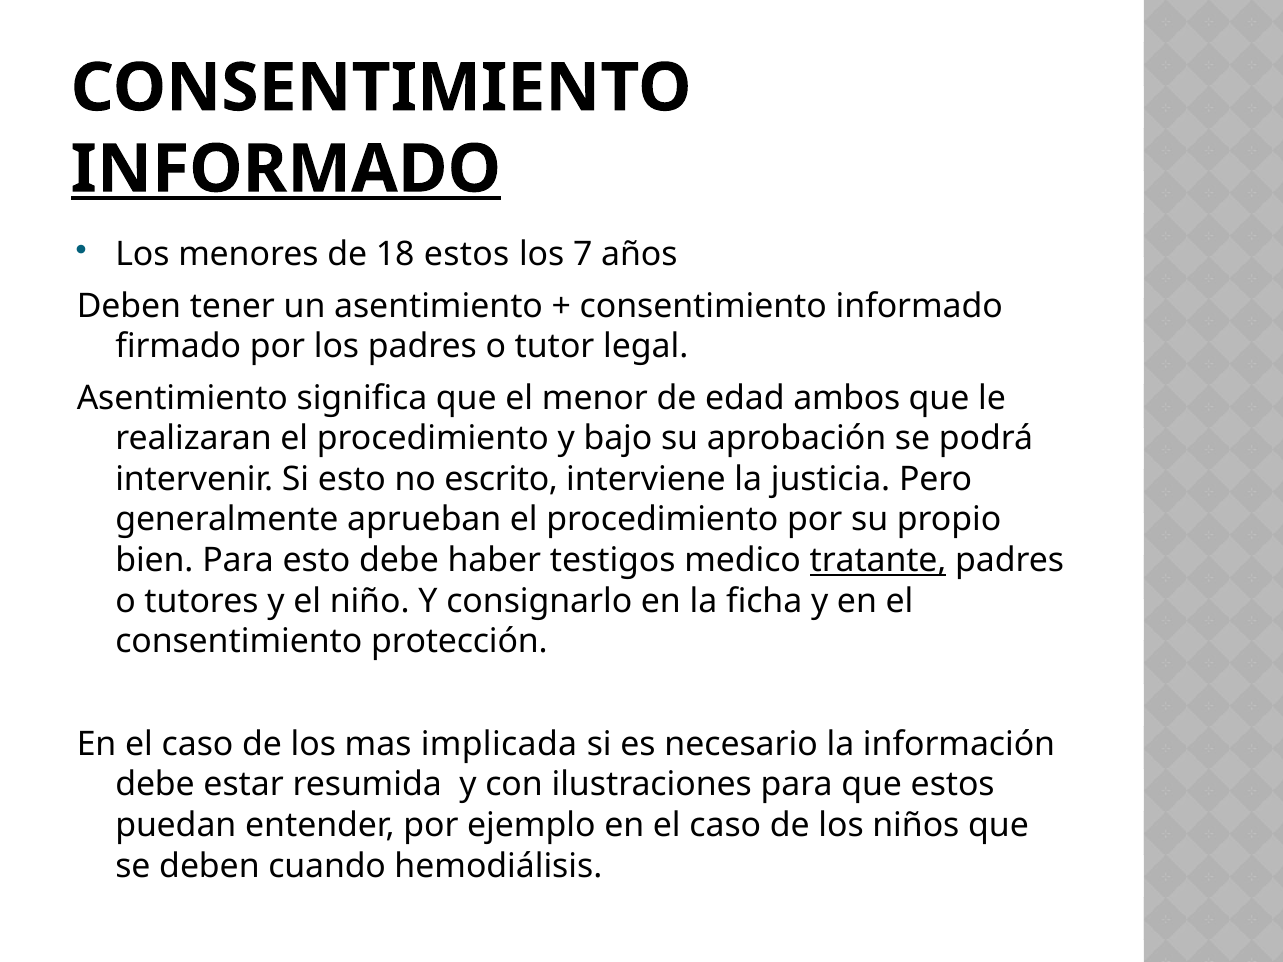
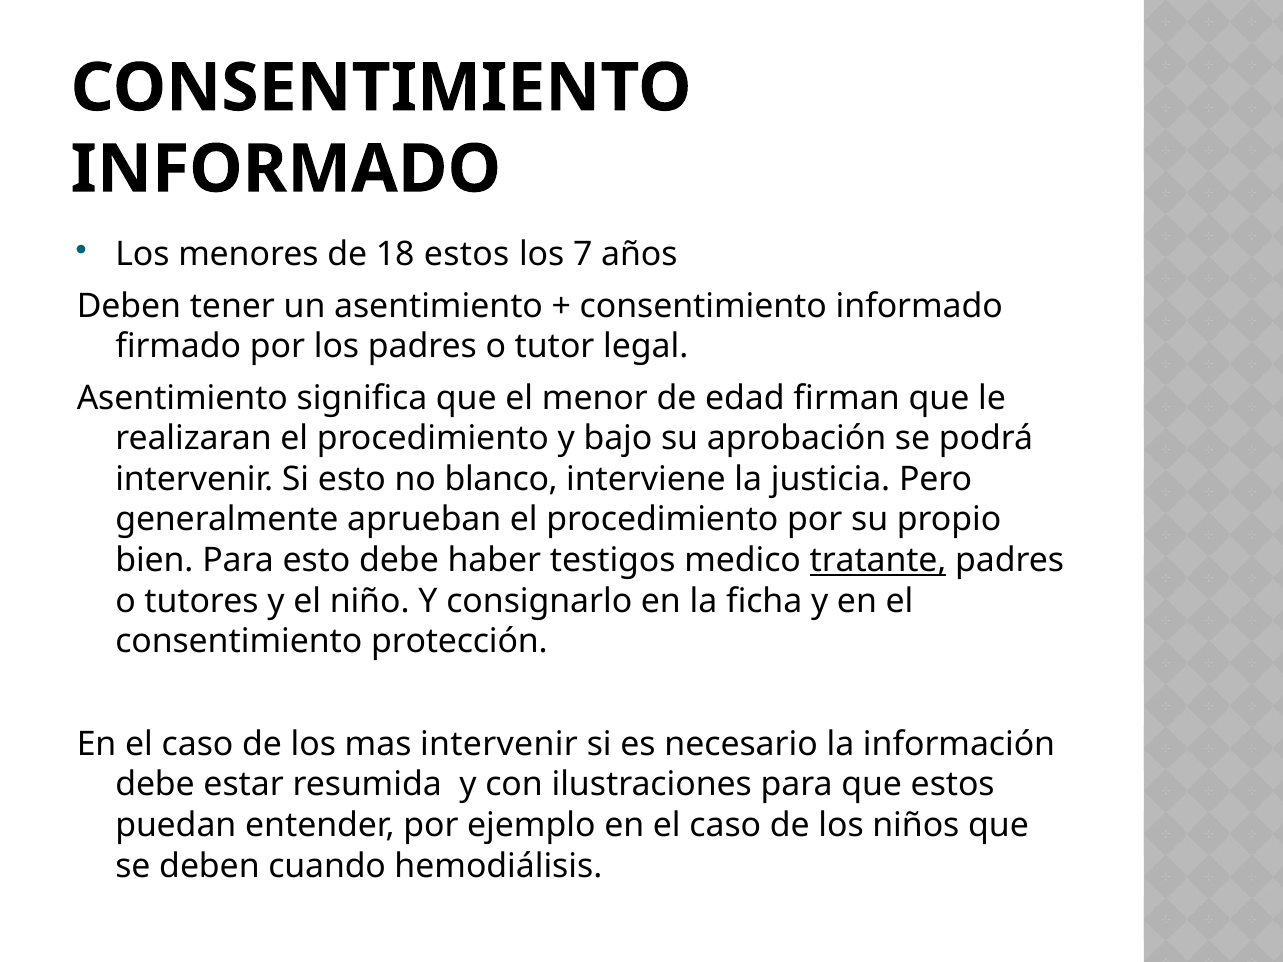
INFORMADO at (286, 169) underline: present -> none
ambos: ambos -> firman
escrito: escrito -> blanco
mas implicada: implicada -> intervenir
